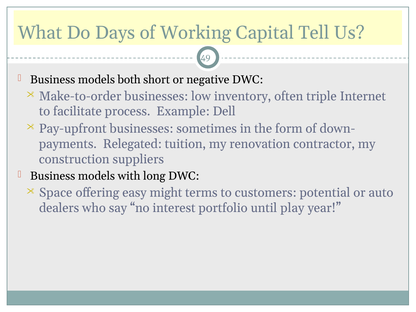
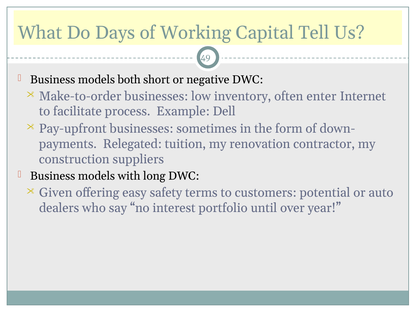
triple: triple -> enter
Space: Space -> Given
might: might -> safety
play: play -> over
